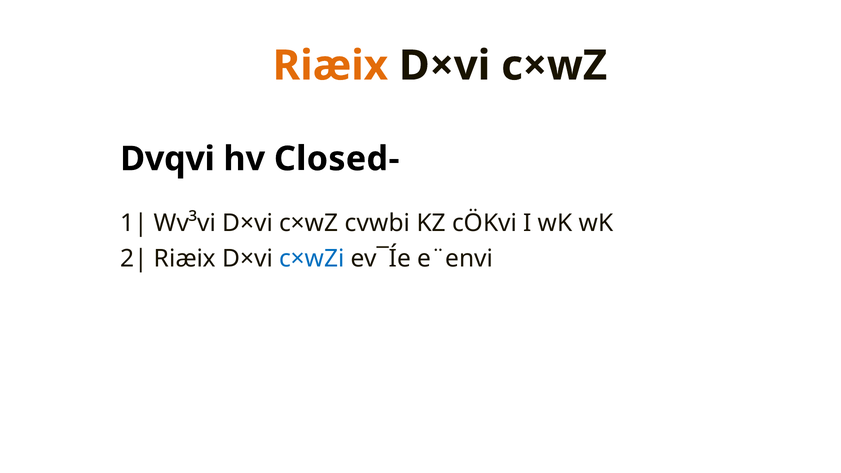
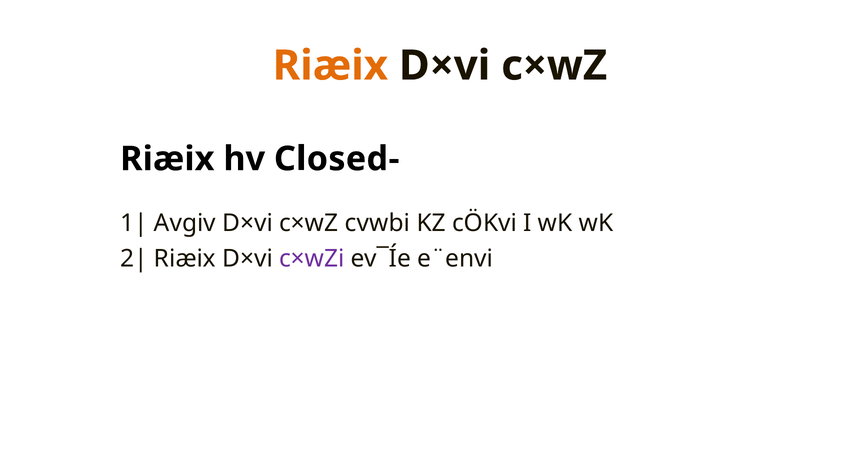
Dvqvi at (167, 159): Dvqvi -> Riæix
Wv³vi: Wv³vi -> Avgiv
c×wZi colour: blue -> purple
